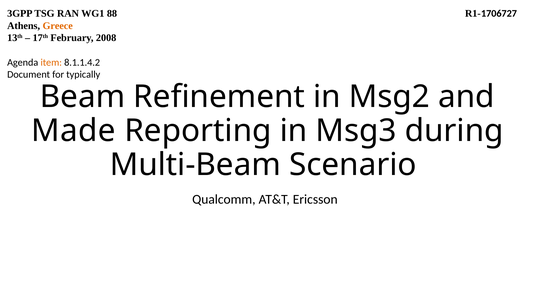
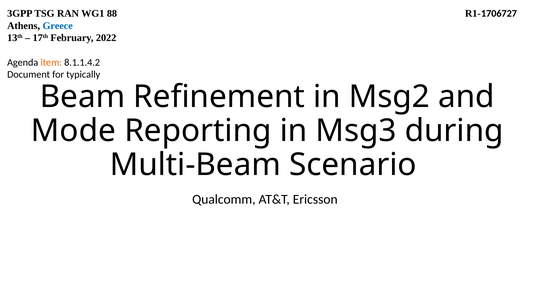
Greece colour: orange -> blue
2008: 2008 -> 2022
Made: Made -> Mode
